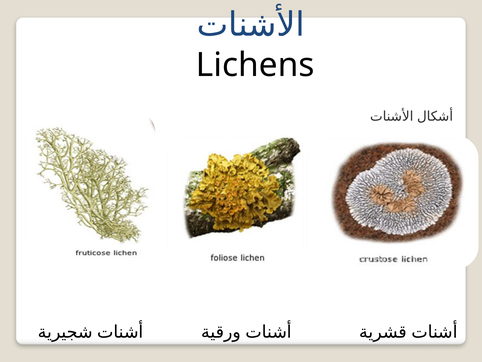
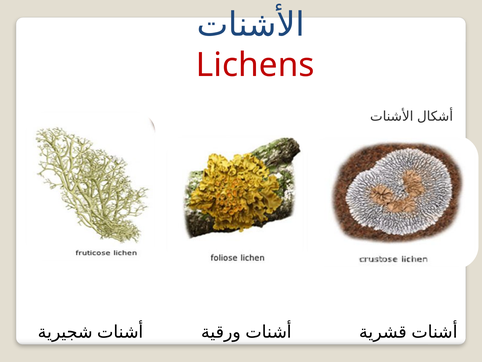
Lichens colour: black -> red
